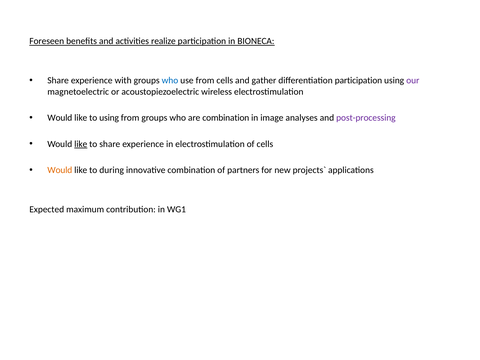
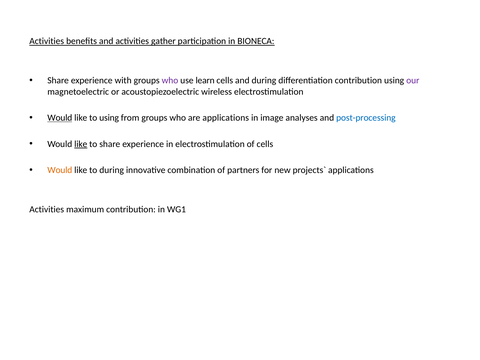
Foreseen at (47, 41): Foreseen -> Activities
realize: realize -> gather
who at (170, 80) colour: blue -> purple
use from: from -> learn
and gather: gather -> during
differentiation participation: participation -> contribution
Would at (60, 118) underline: none -> present
are combination: combination -> applications
post-processing colour: purple -> blue
Expected at (47, 209): Expected -> Activities
